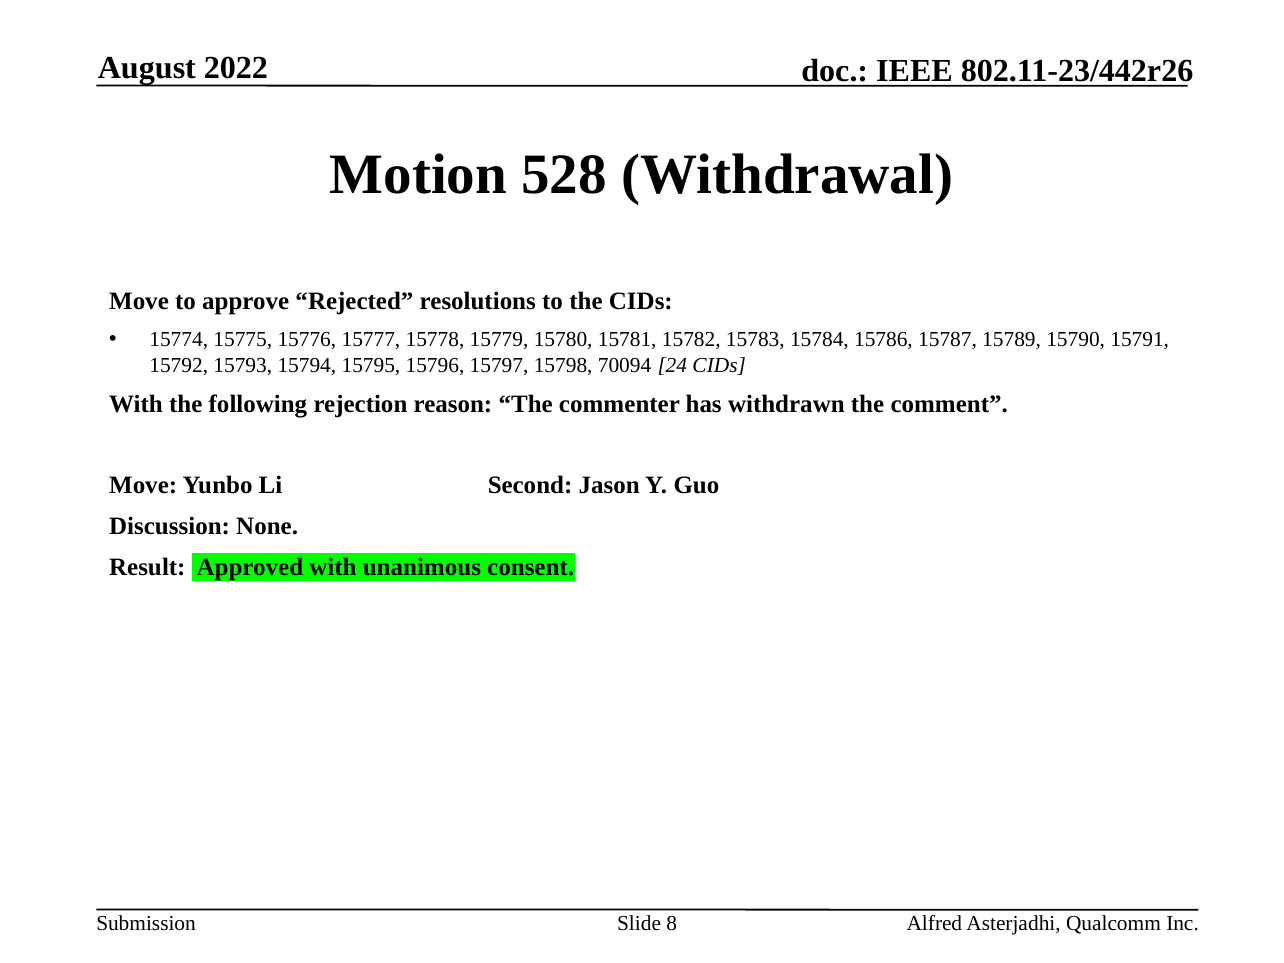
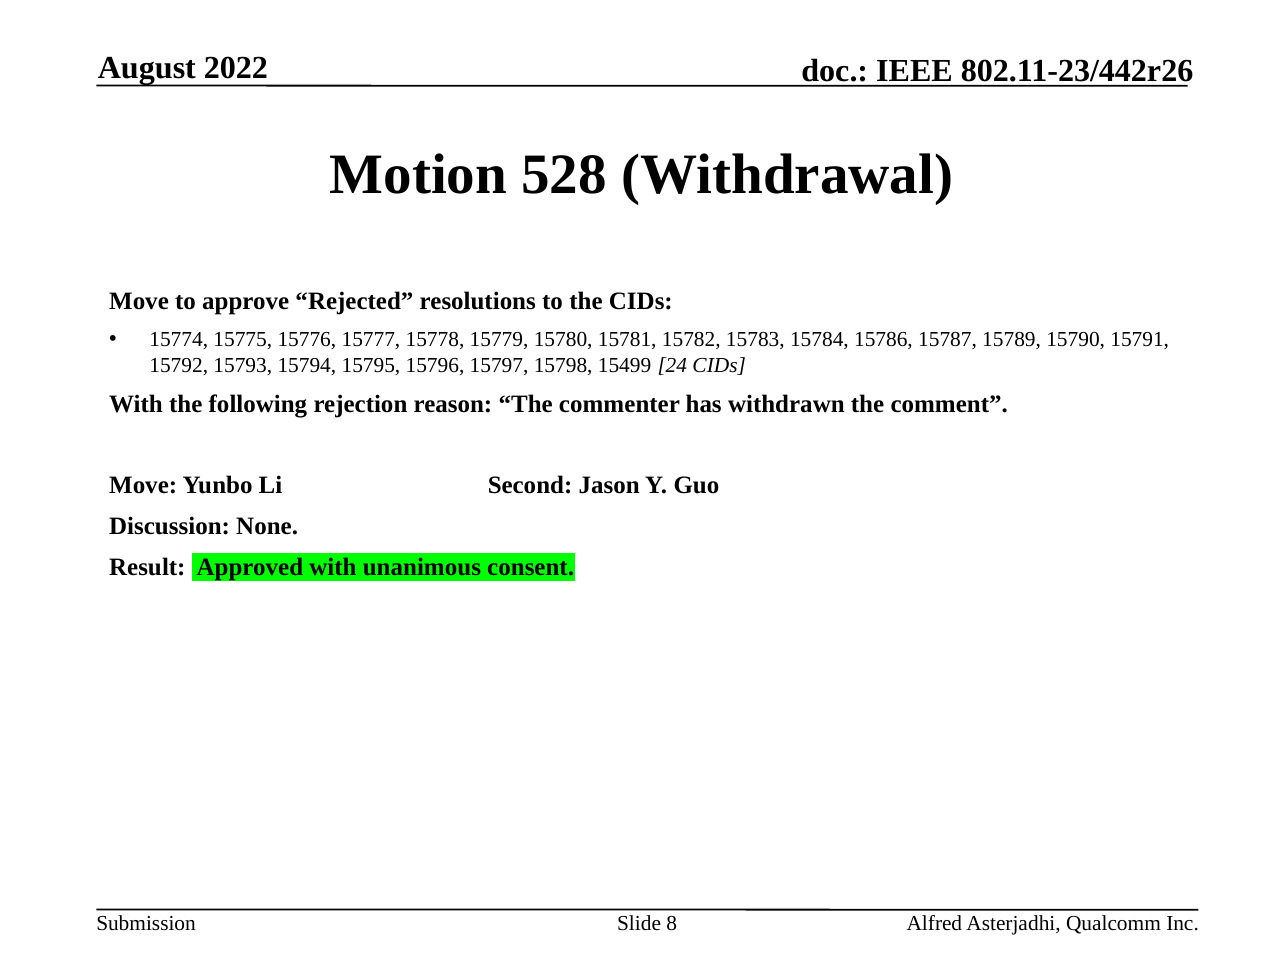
70094: 70094 -> 15499
